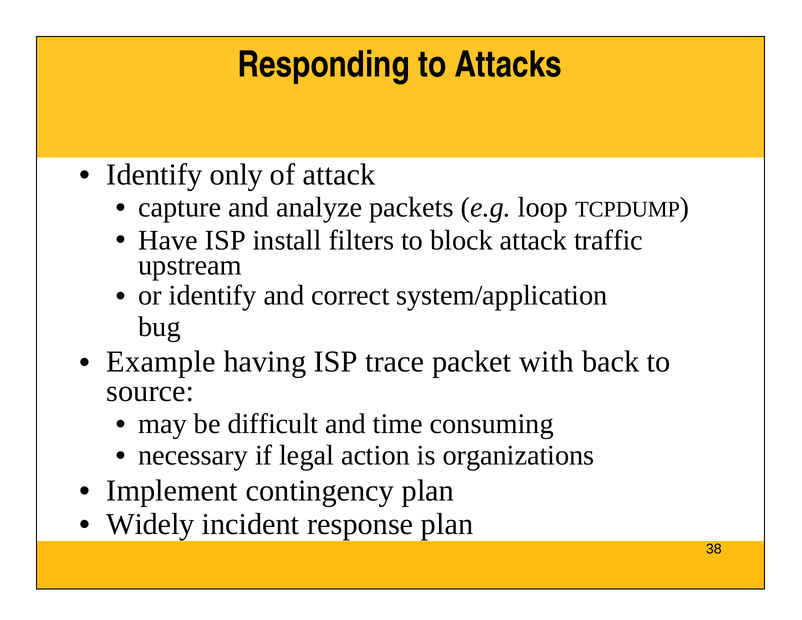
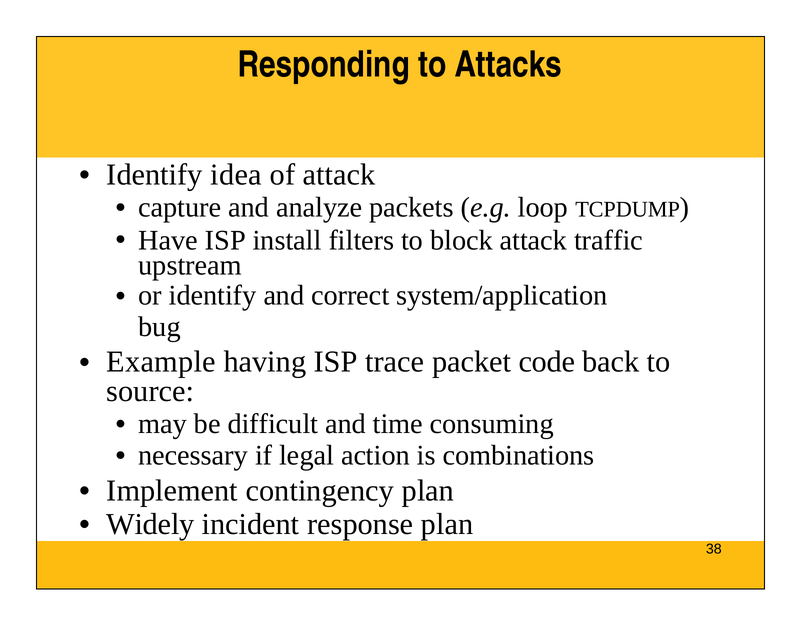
only: only -> idea
with: with -> code
organizations: organizations -> combinations
